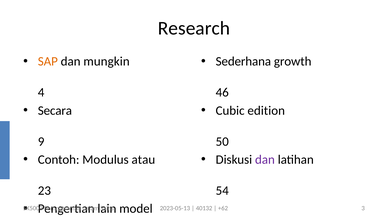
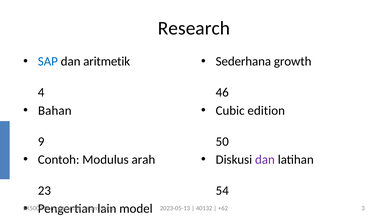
SAP colour: orange -> blue
mungkin: mungkin -> aritmetik
Secara: Secara -> Bahan
atau: atau -> arah
